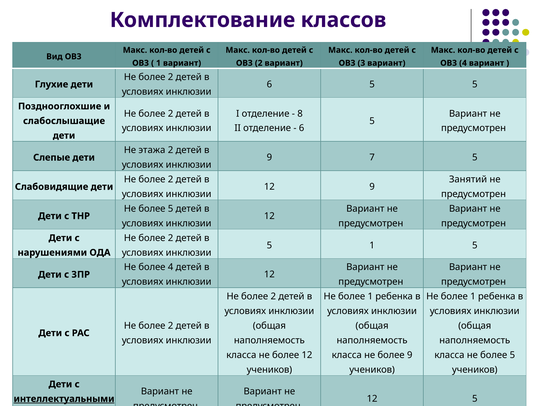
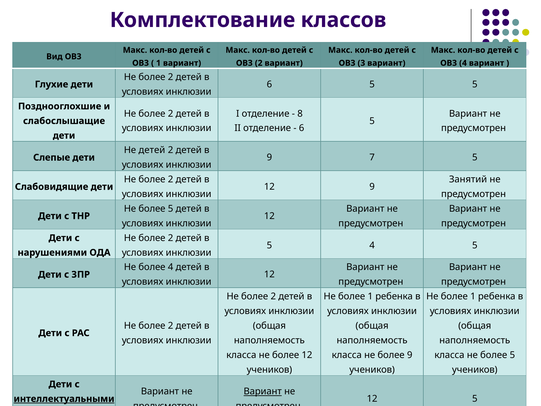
Не этажа: этажа -> детей
5 1: 1 -> 4
Вариант at (263, 391) underline: none -> present
